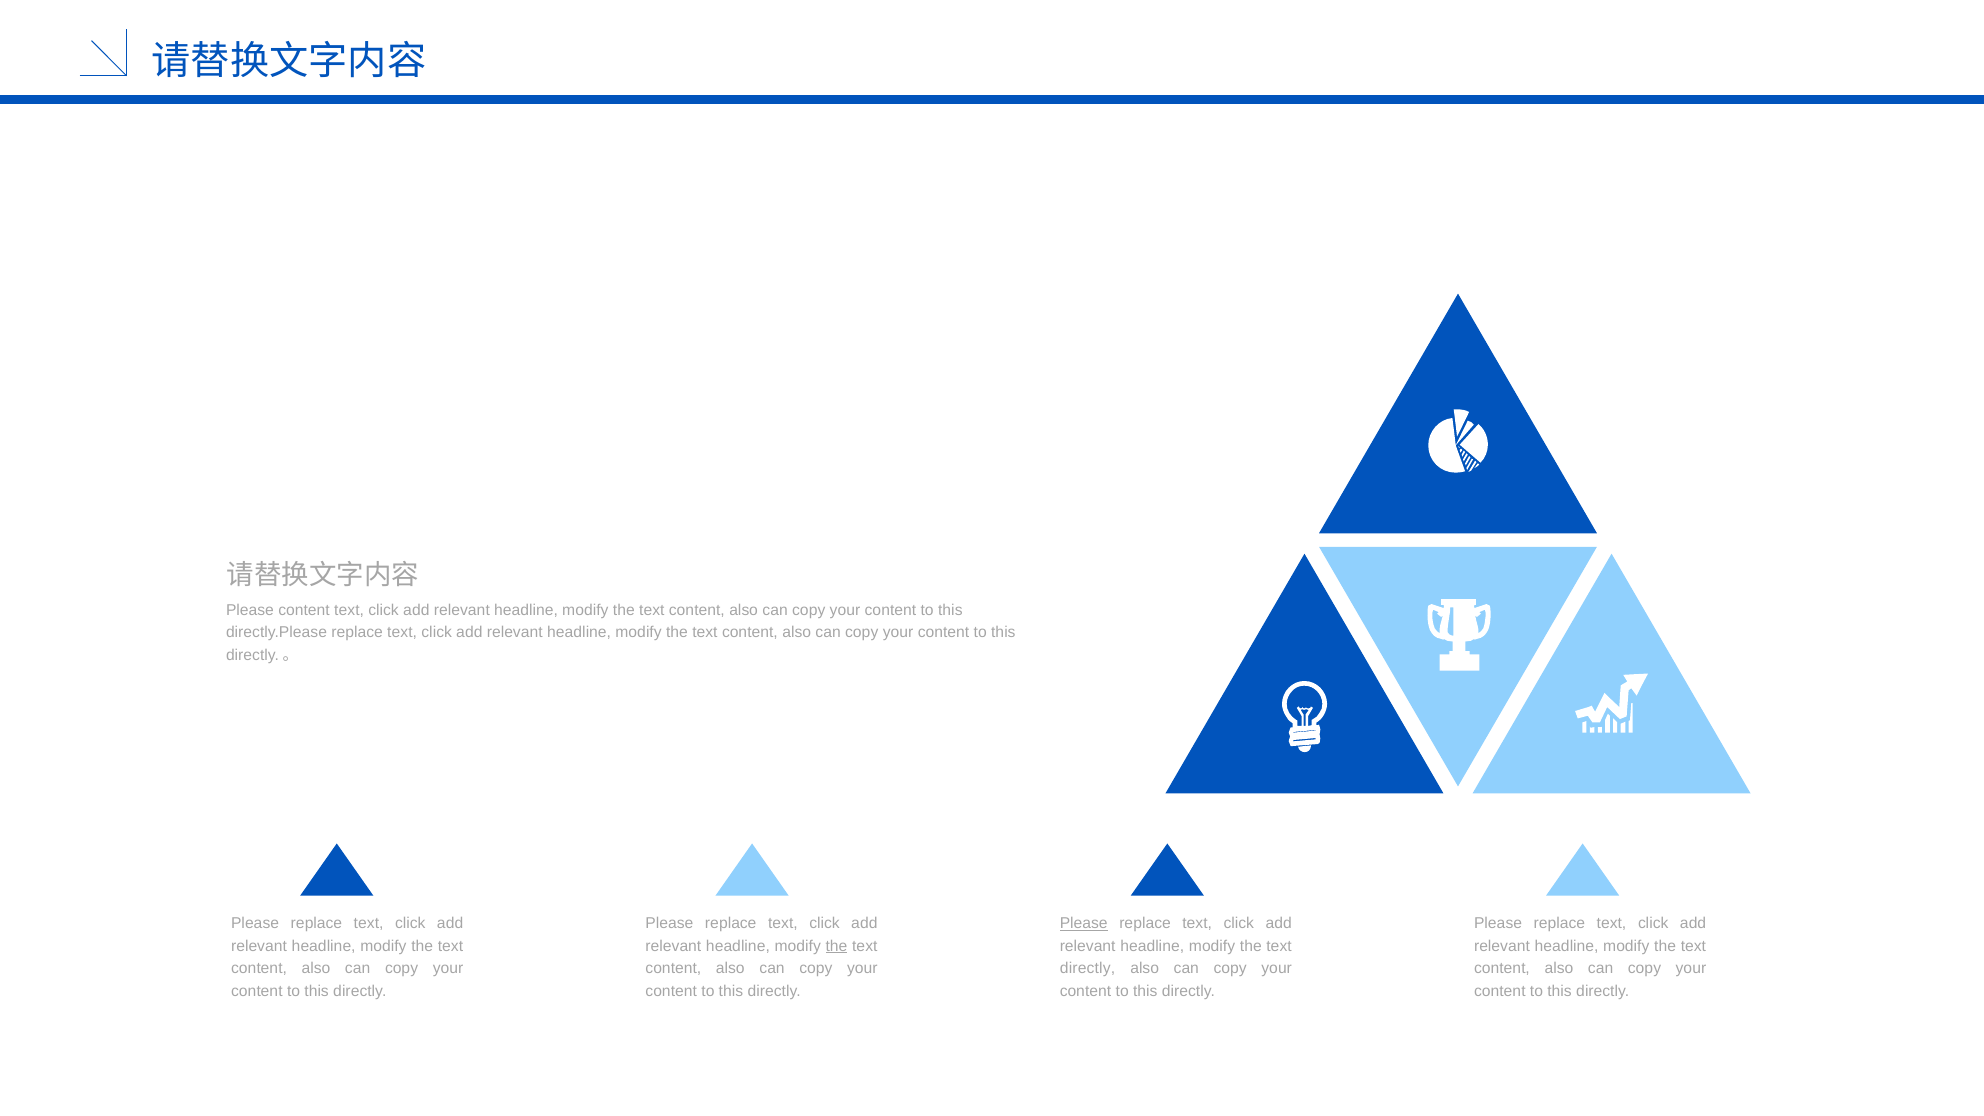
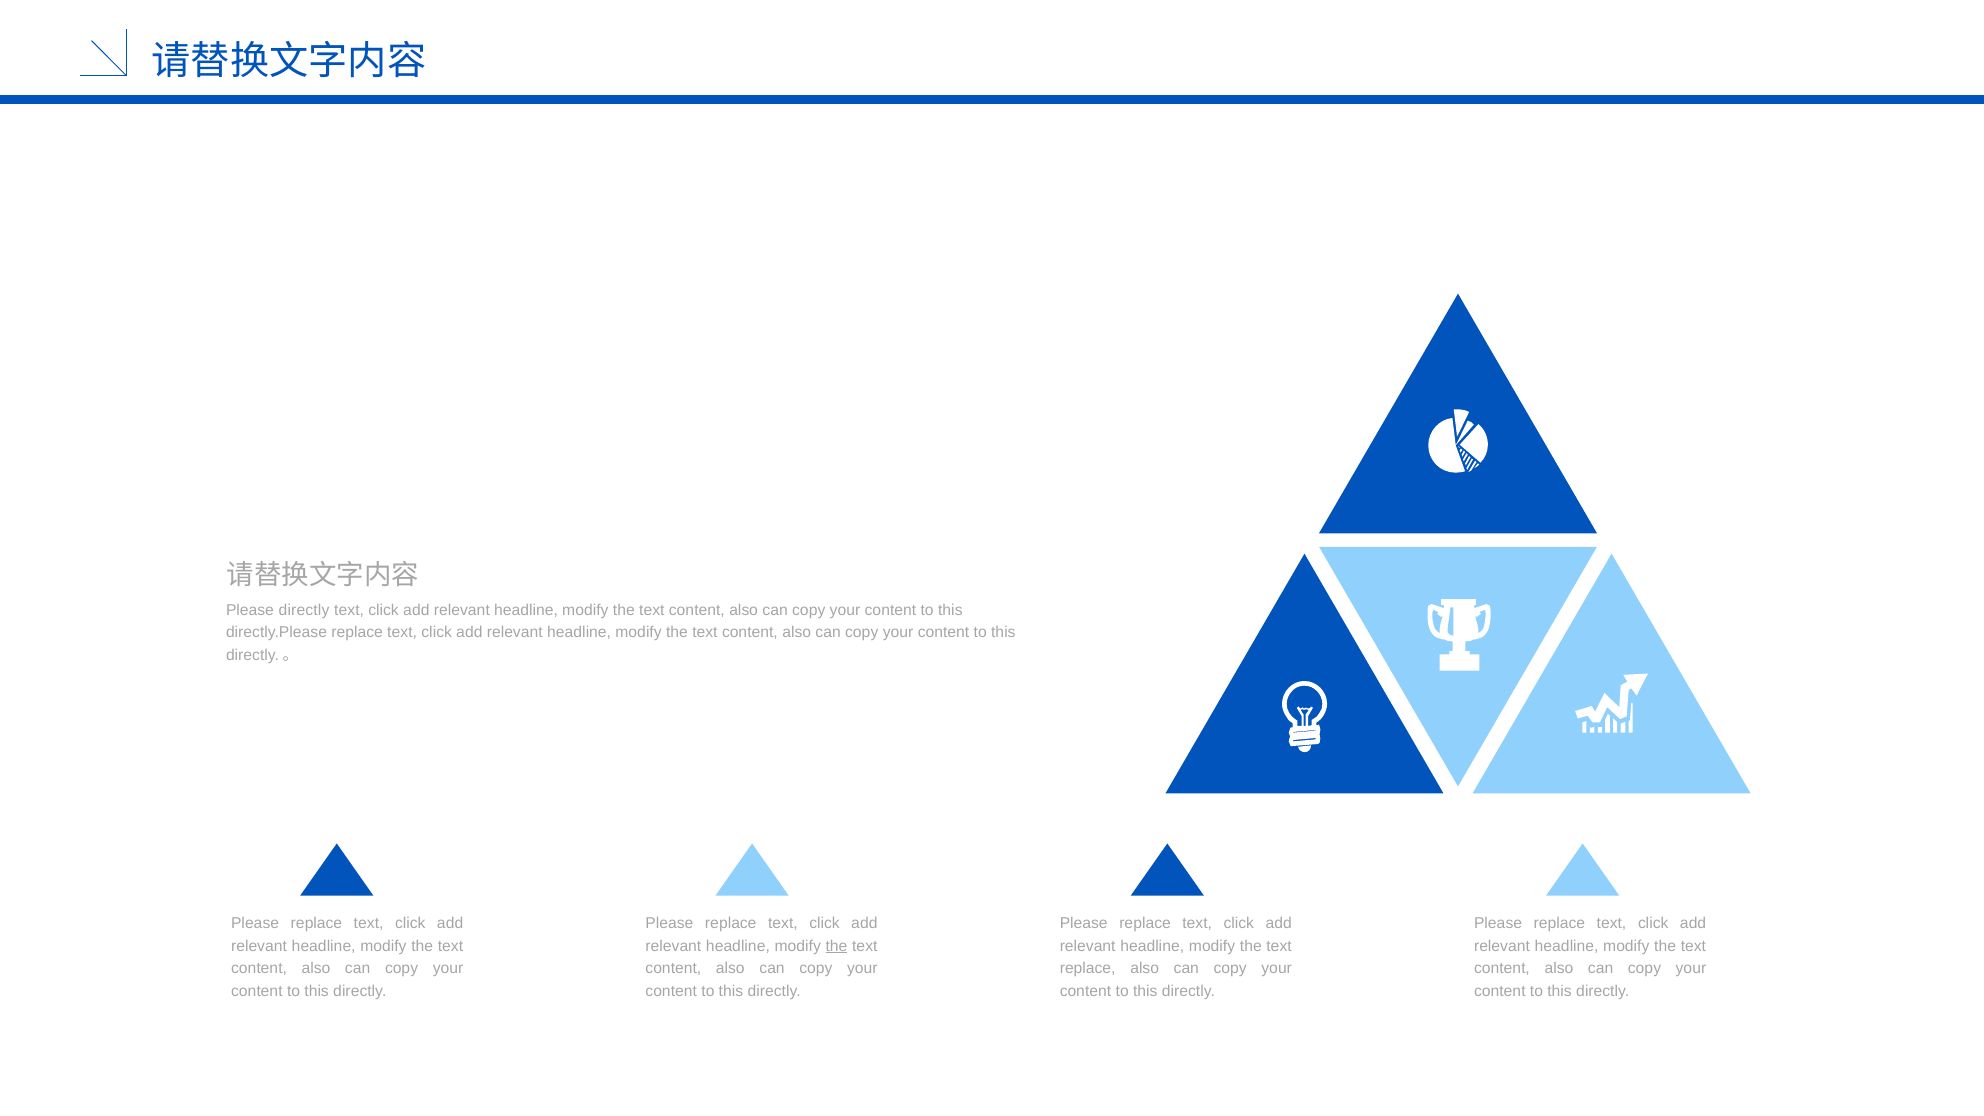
Please content: content -> directly
Please at (1084, 924) underline: present -> none
directly at (1088, 969): directly -> replace
